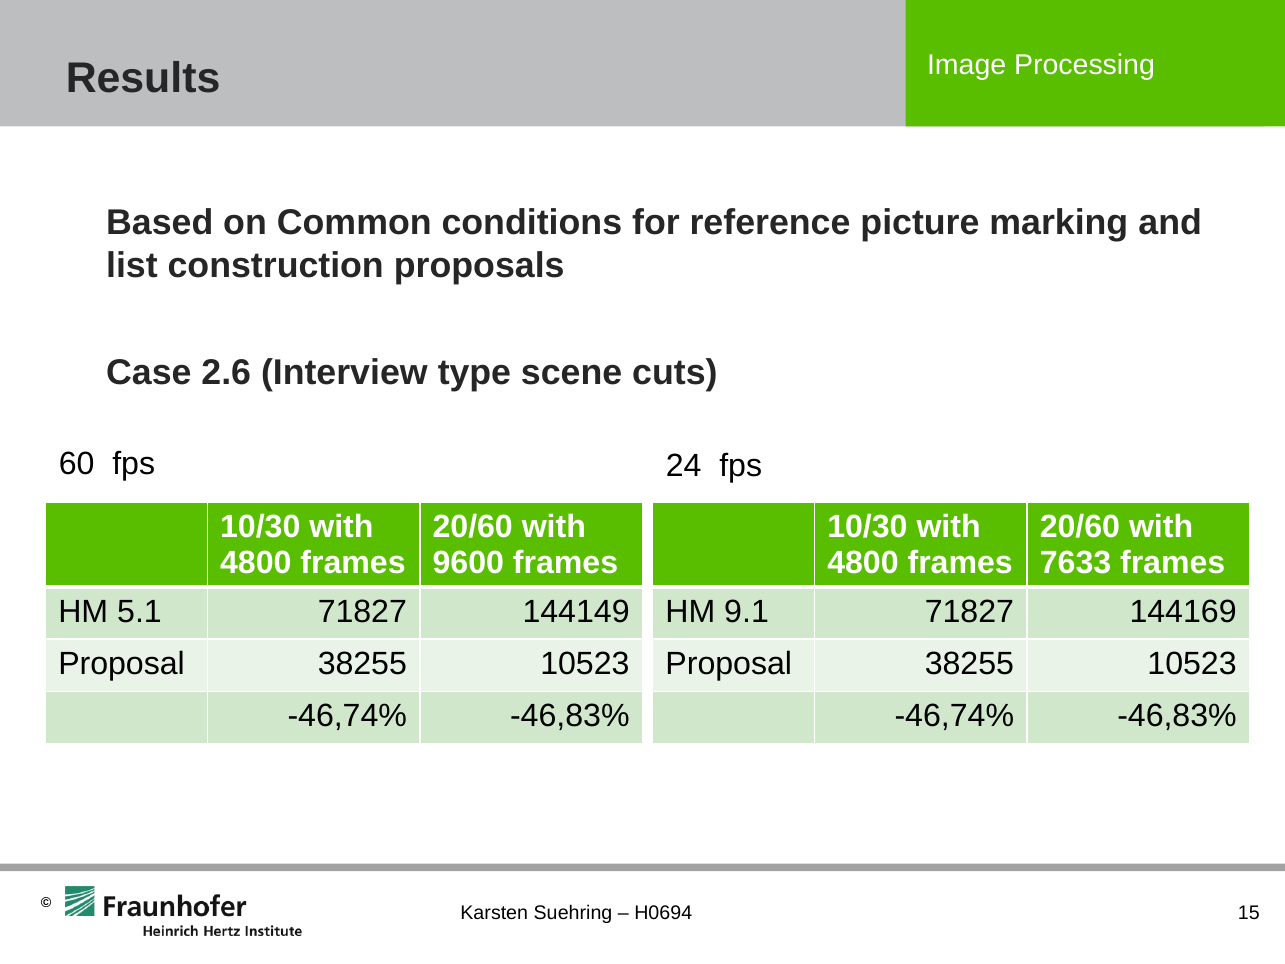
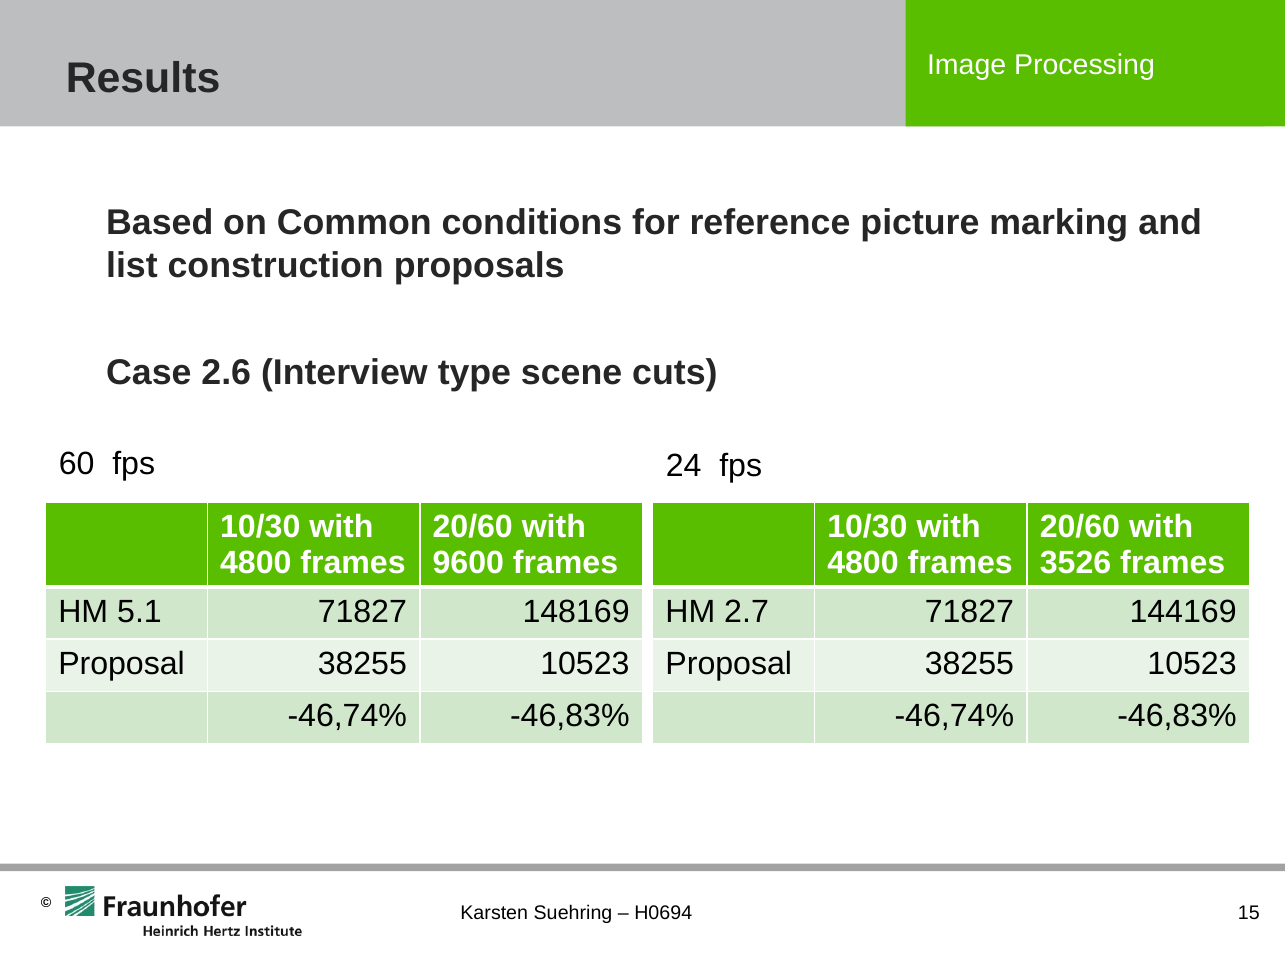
7633: 7633 -> 3526
144149: 144149 -> 148169
9.1: 9.1 -> 2.7
